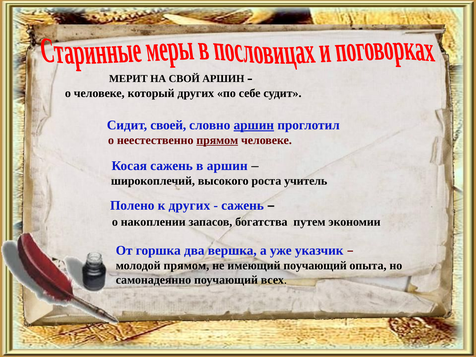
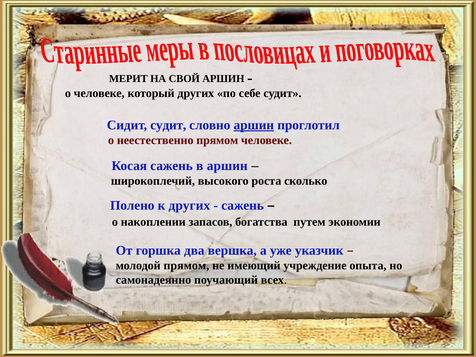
Сидит своей: своей -> судит
прямом at (217, 140) underline: present -> none
учитель: учитель -> сколько
имеющий поучающий: поучающий -> учреждение
